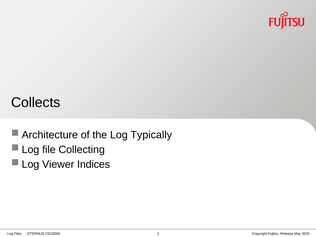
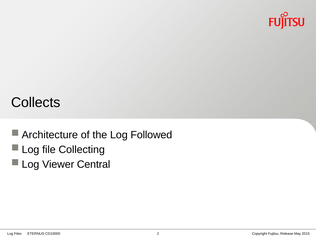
Typically: Typically -> Followed
Indices: Indices -> Central
